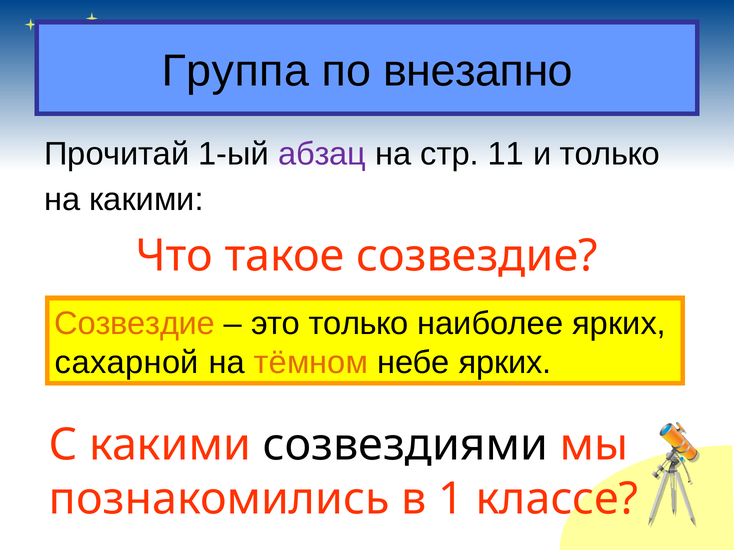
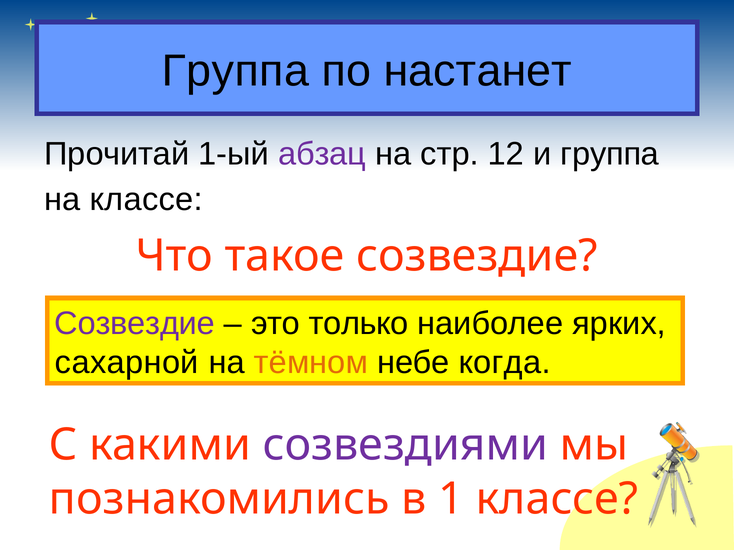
внезапно: внезапно -> настанет
11: 11 -> 12
и только: только -> группа
на какими: какими -> классе
Созвездие at (135, 324) colour: orange -> purple
небе ярких: ярких -> когда
созвездиями colour: black -> purple
